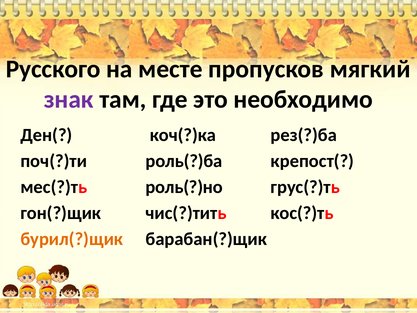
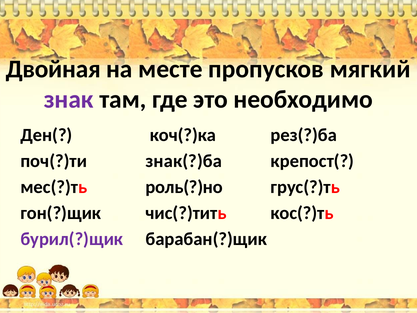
Русского: Русского -> Двойная
роль(?)ба: роль(?)ба -> знак(?)ба
бурил(?)щик colour: orange -> purple
